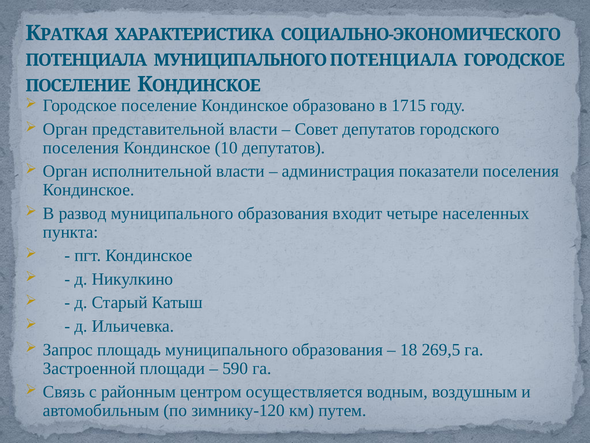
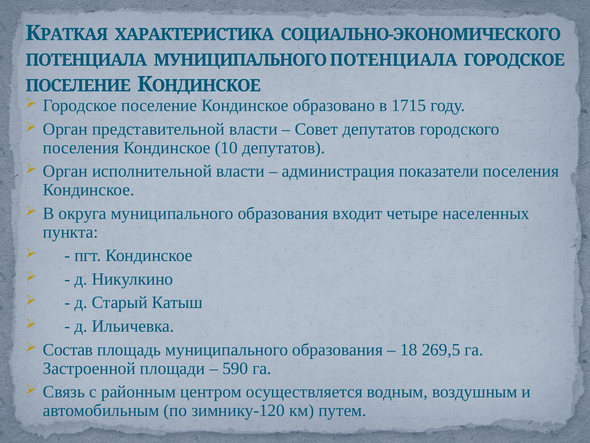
развод: развод -> округа
Запрос: Запрос -> Состав
